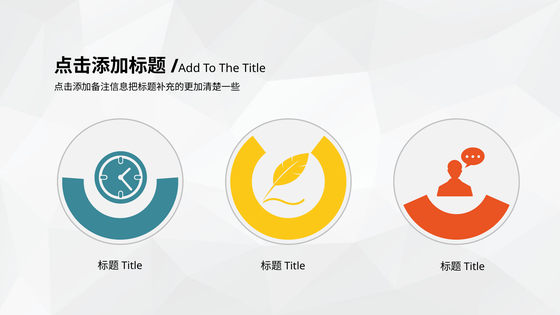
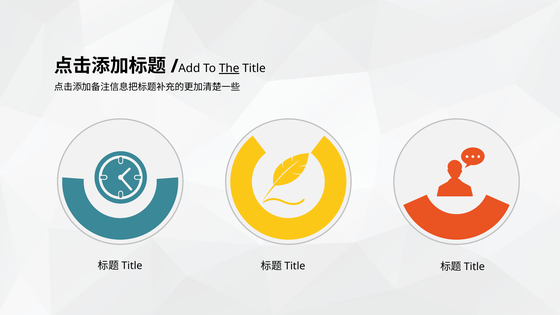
The underline: none -> present
